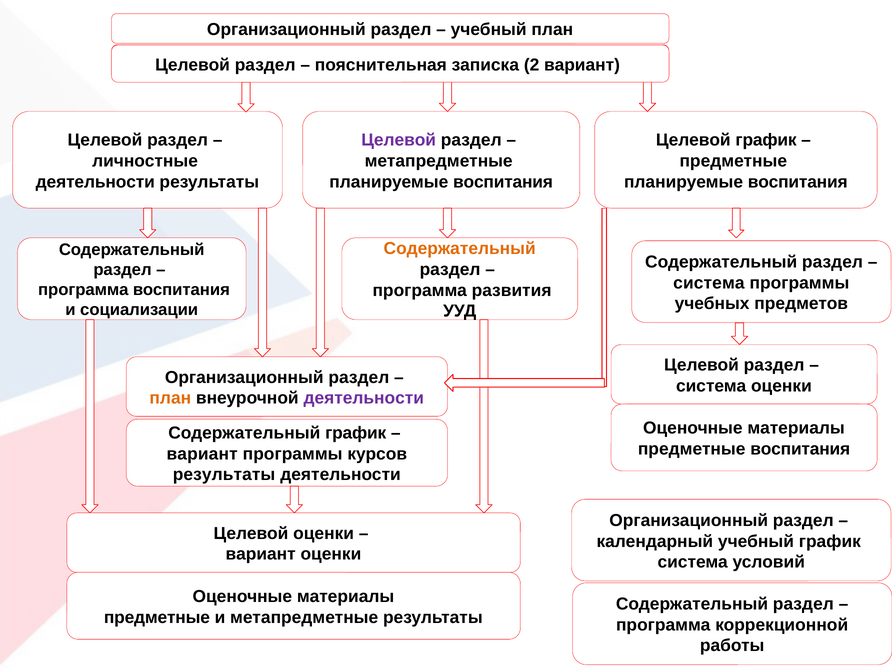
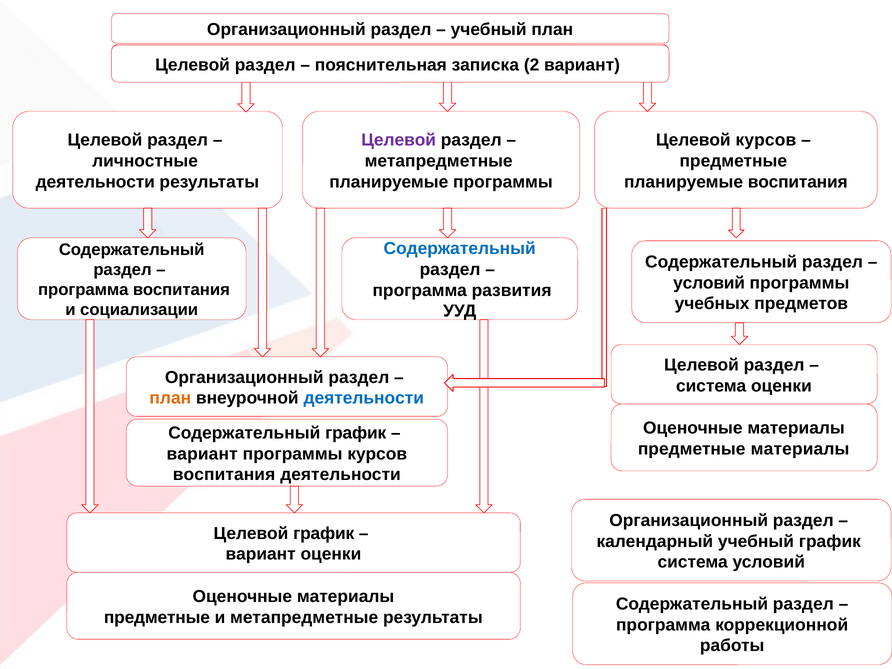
Целевой график: график -> курсов
воспитания at (503, 182): воспитания -> программы
Содержательный at (460, 249) colour: orange -> blue
система at (709, 283): система -> условий
деятельности at (364, 398) colour: purple -> blue
предметные воспитания: воспитания -> материалы
результаты at (224, 475): результаты -> воспитания
Целевой оценки: оценки -> график
